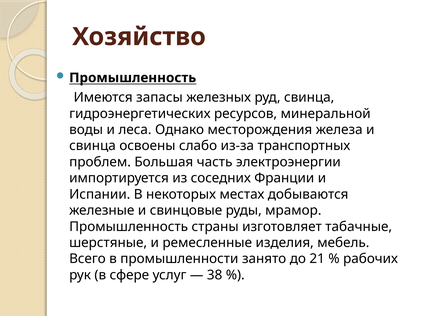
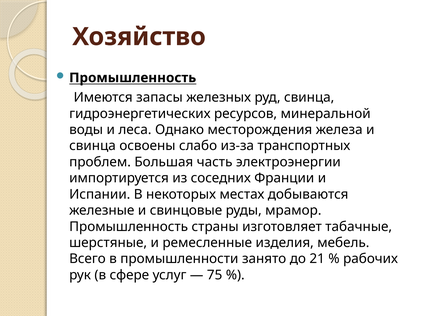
38: 38 -> 75
